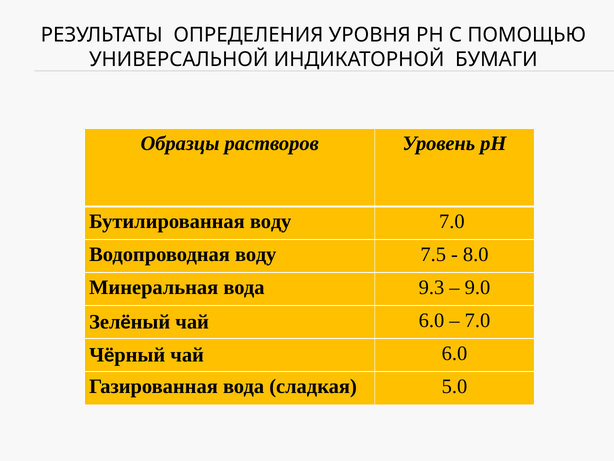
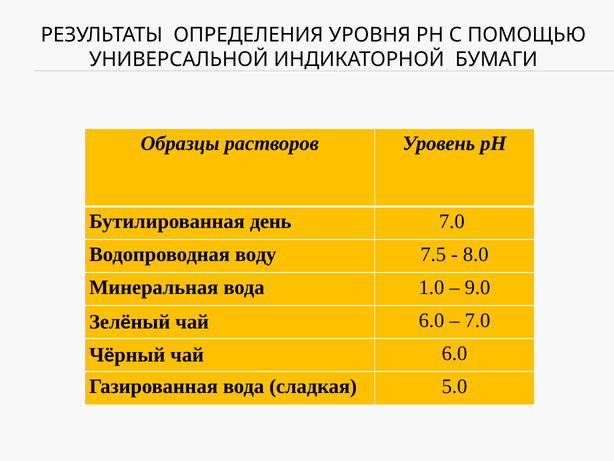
Бутилированная воду: воду -> день
9.3: 9.3 -> 1.0
